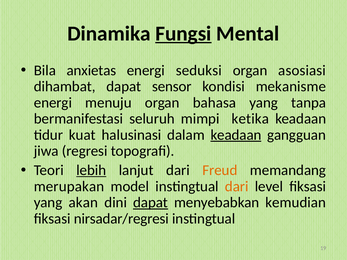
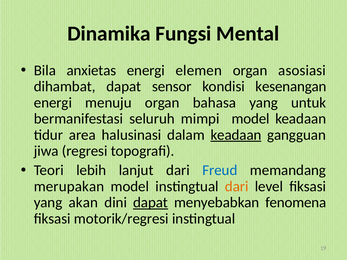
Fungsi underline: present -> none
seduksi: seduksi -> elemen
mekanisme: mekanisme -> kesenangan
tanpa: tanpa -> untuk
mimpi ketika: ketika -> model
kuat: kuat -> area
lebih underline: present -> none
Freud colour: orange -> blue
kemudian: kemudian -> fenomena
nirsadar/regresi: nirsadar/regresi -> motorik/regresi
